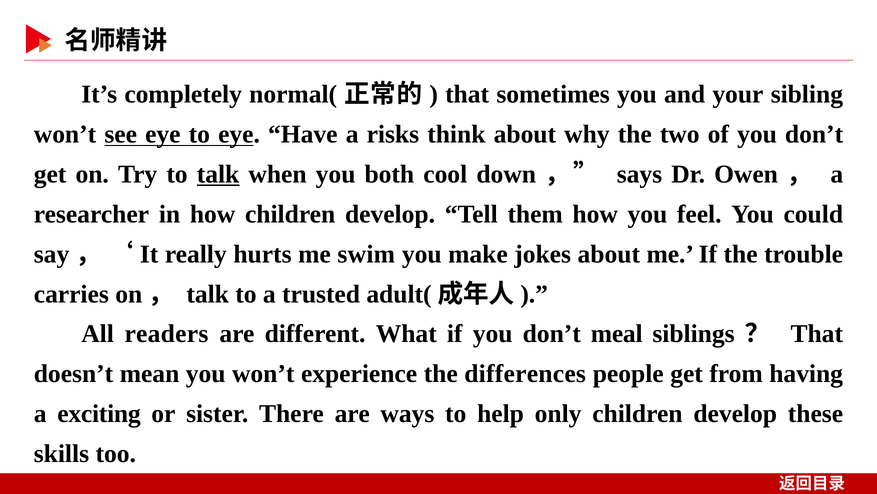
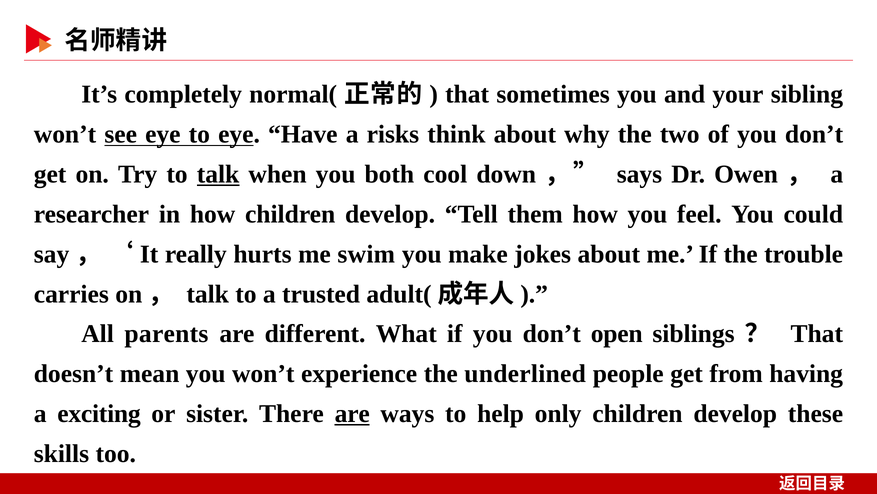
readers: readers -> parents
meal: meal -> open
differences: differences -> underlined
are at (352, 413) underline: none -> present
